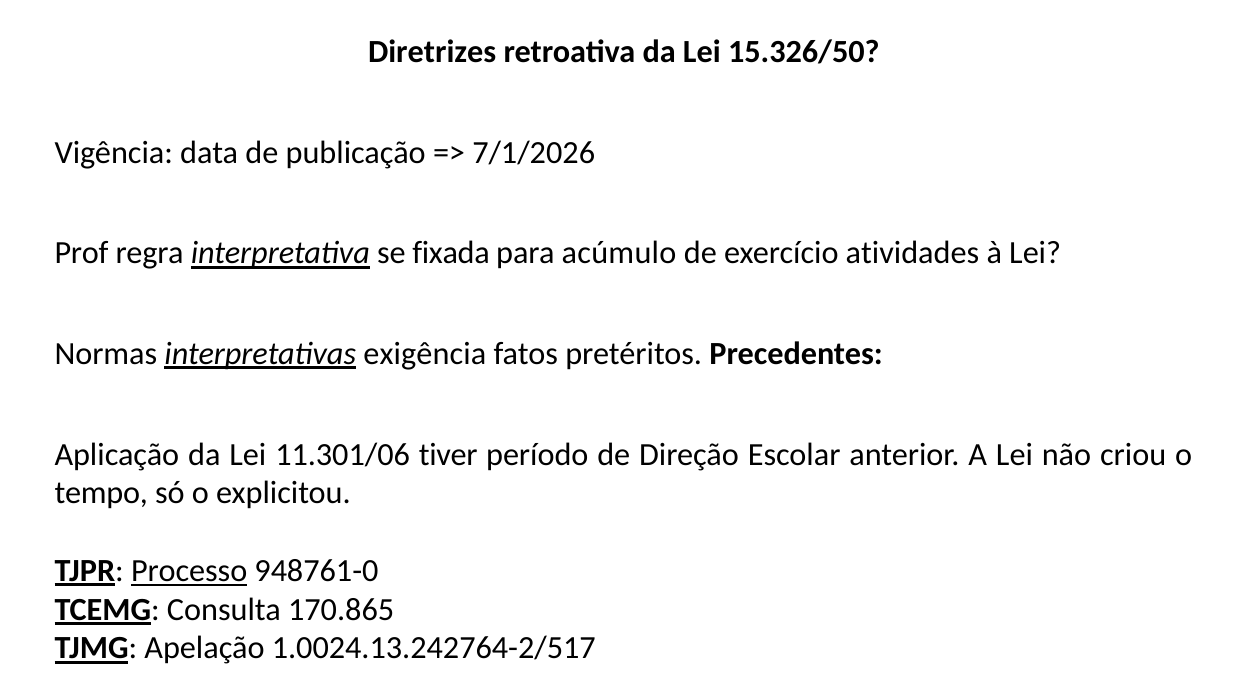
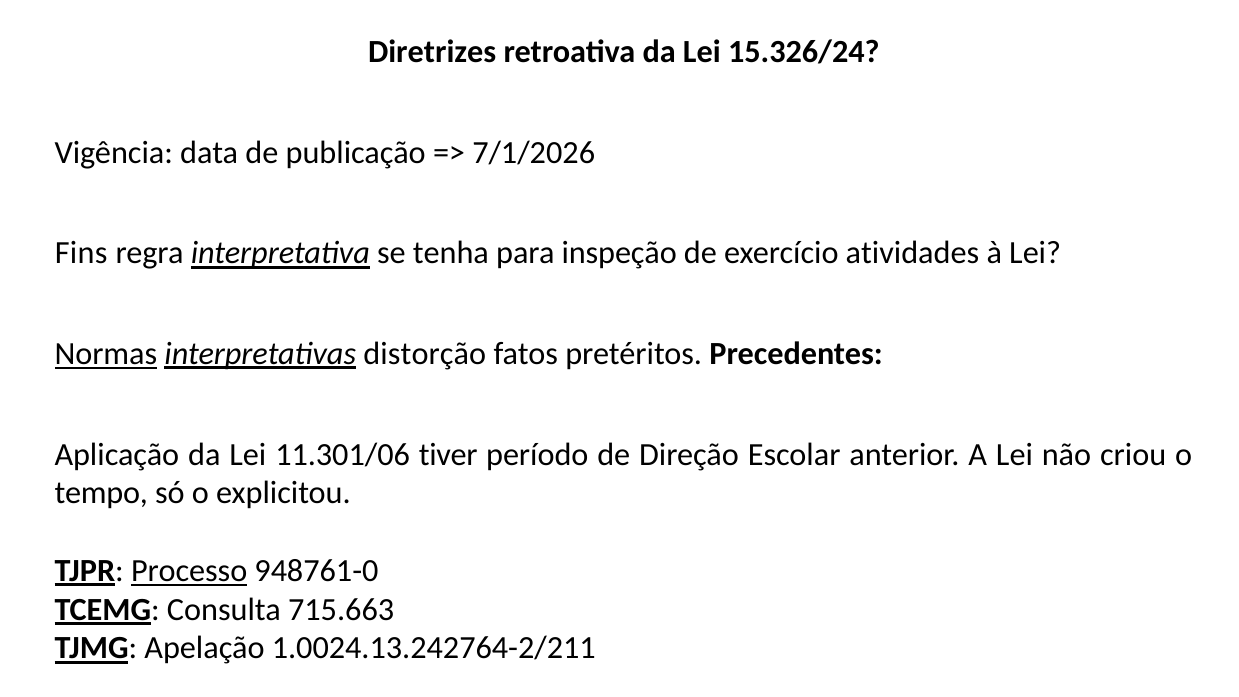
15.326/50: 15.326/50 -> 15.326/24
Prof: Prof -> Fins
fixada: fixada -> tenha
acúmulo: acúmulo -> inspeção
Normas underline: none -> present
exigência: exigência -> distorção
170.865: 170.865 -> 715.663
1.0024.13.242764-2/517: 1.0024.13.242764-2/517 -> 1.0024.13.242764-2/211
